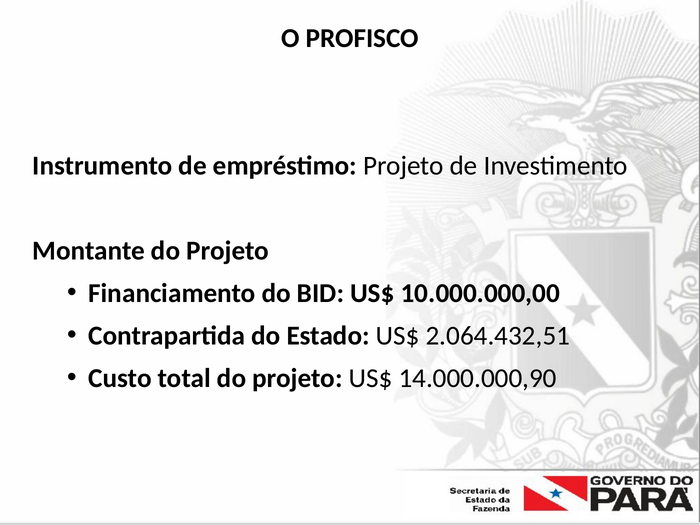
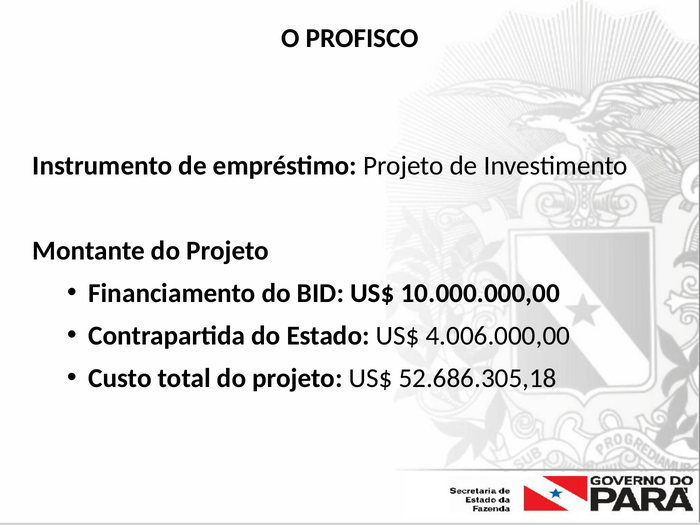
2.064.432,51: 2.064.432,51 -> 4.006.000,00
14.000.000,90: 14.000.000,90 -> 52.686.305,18
